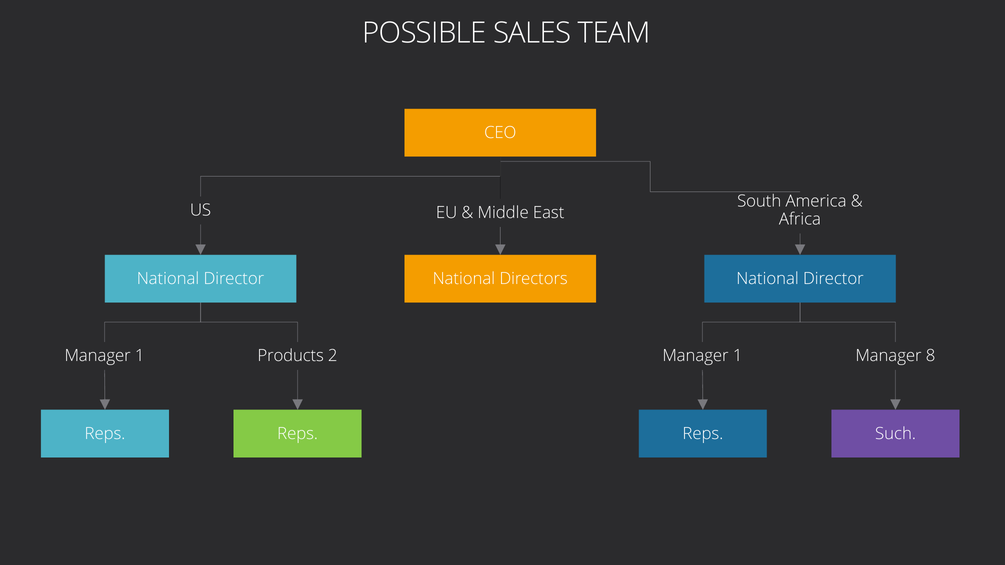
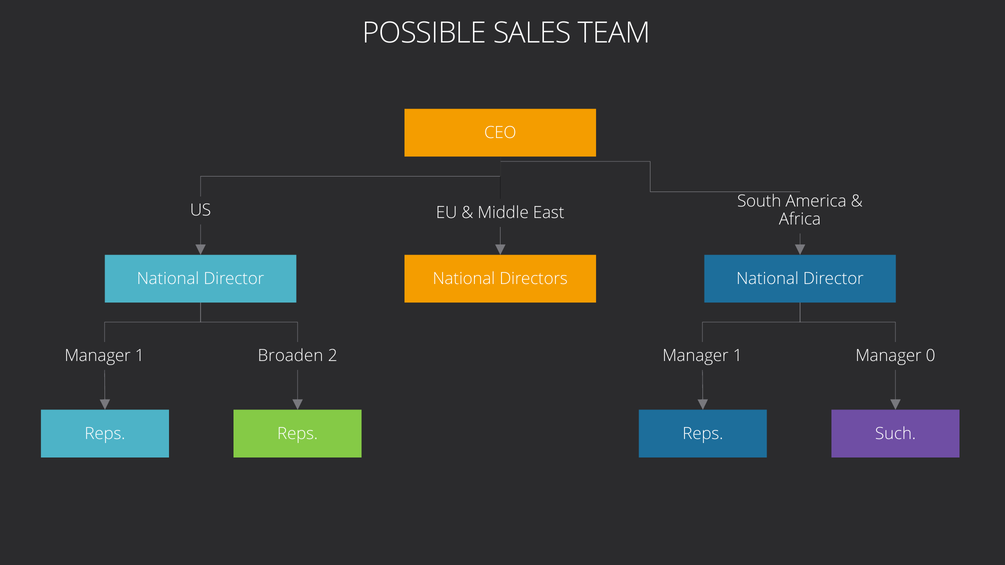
Products: Products -> Broaden
8: 8 -> 0
